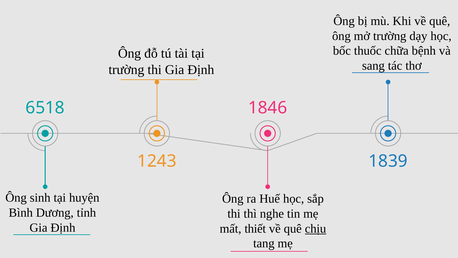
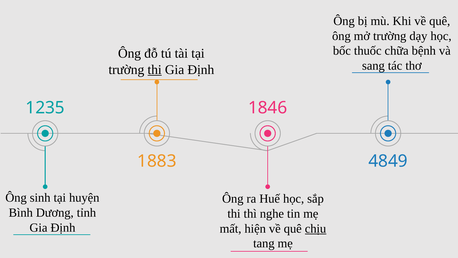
thi at (155, 69) underline: none -> present
6518: 6518 -> 1235
1243: 1243 -> 1883
1839: 1839 -> 4849
thiết: thiết -> hiện
